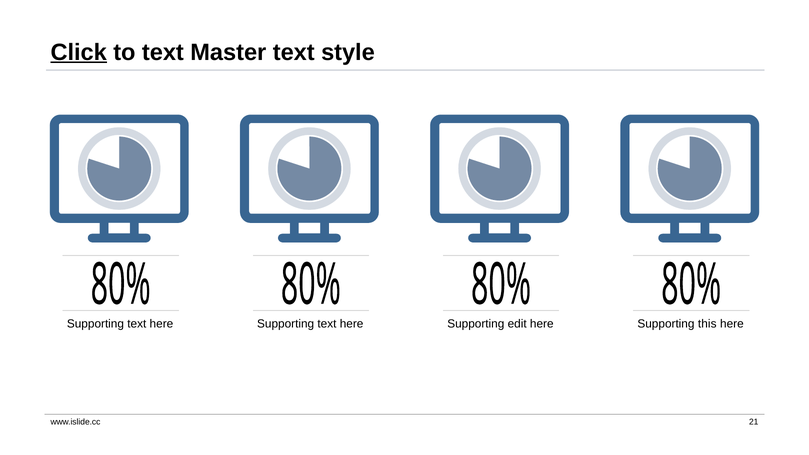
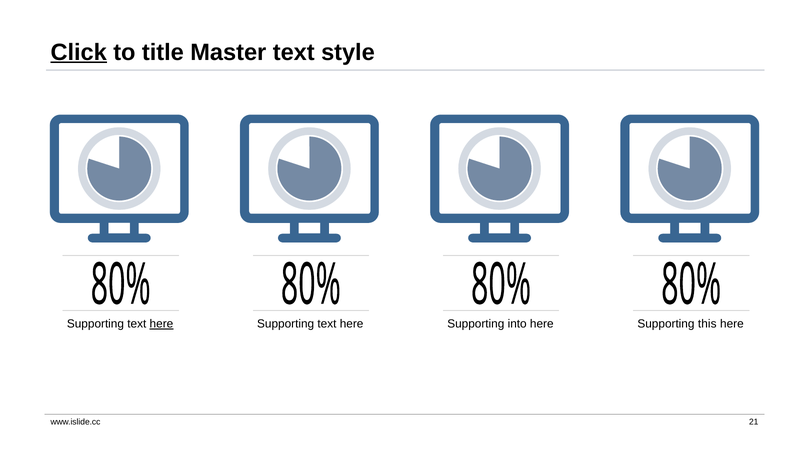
to text: text -> title
here at (161, 324) underline: none -> present
edit: edit -> into
